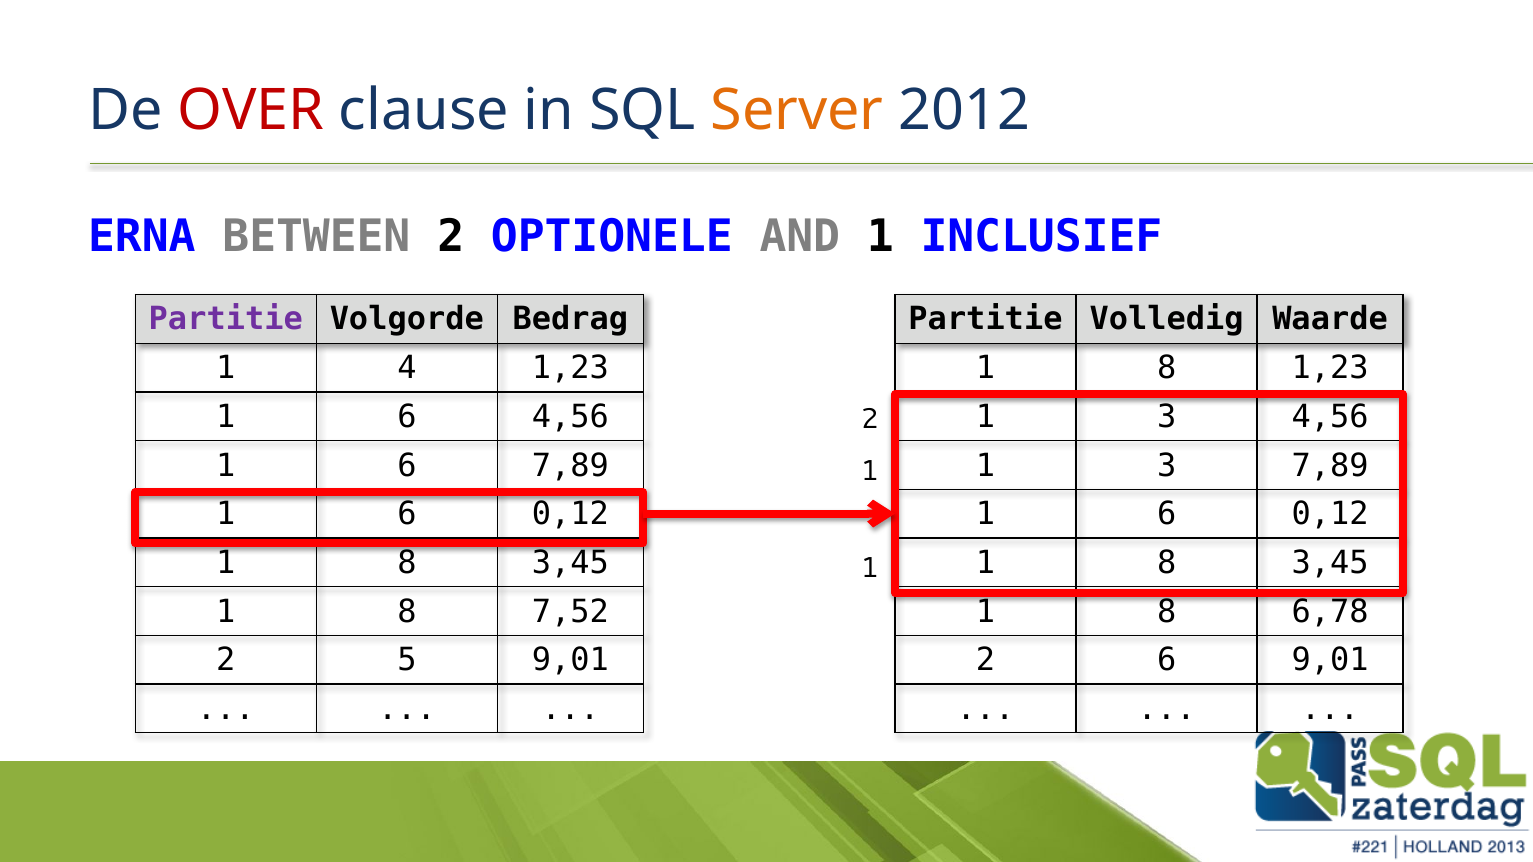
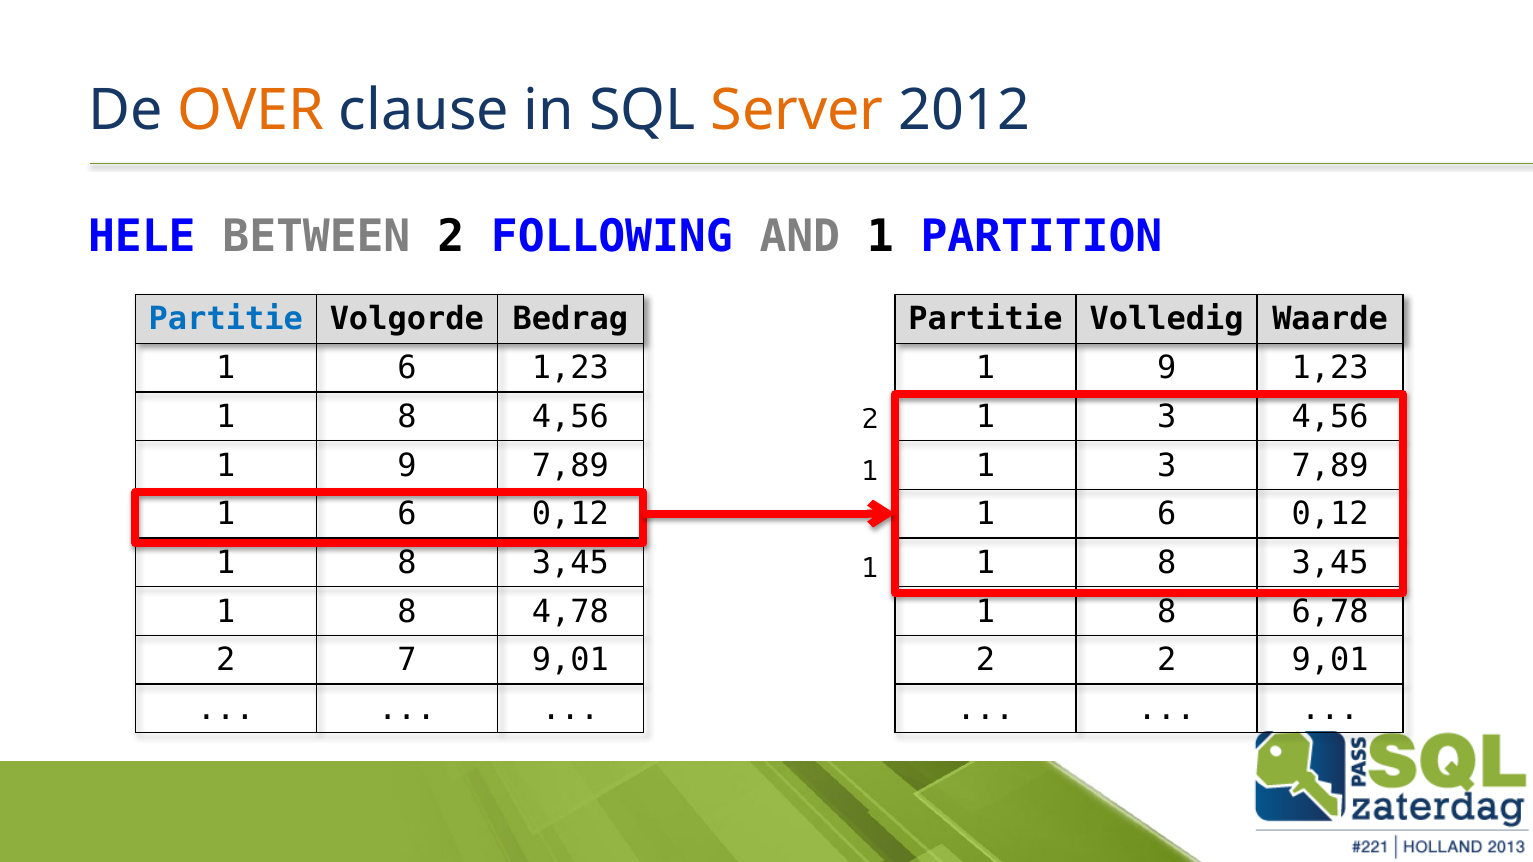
OVER colour: red -> orange
ERNA: ERNA -> HELE
OPTIONELE: OPTIONELE -> FOLLOWING
INCLUSIEF: INCLUSIEF -> PARTITION
Partitie at (226, 320) colour: purple -> blue
4 at (407, 368): 4 -> 6
8 at (1167, 368): 8 -> 9
6 at (407, 417): 6 -> 8
6 at (407, 466): 6 -> 9
7,52: 7,52 -> 4,78
5: 5 -> 7
2 6: 6 -> 2
